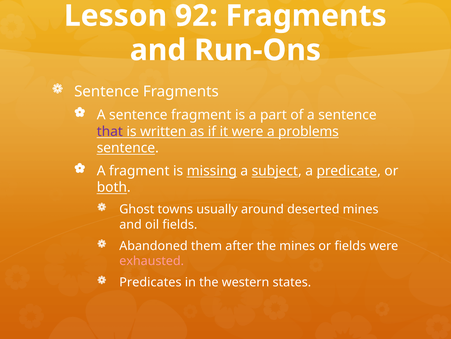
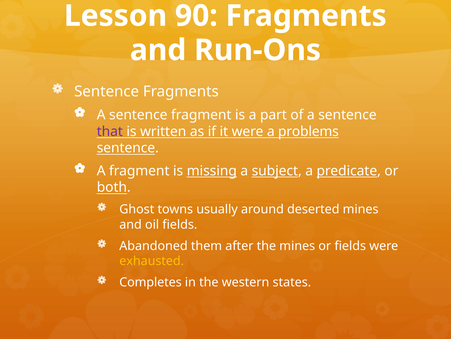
92: 92 -> 90
exhausted colour: pink -> yellow
Predicates: Predicates -> Completes
